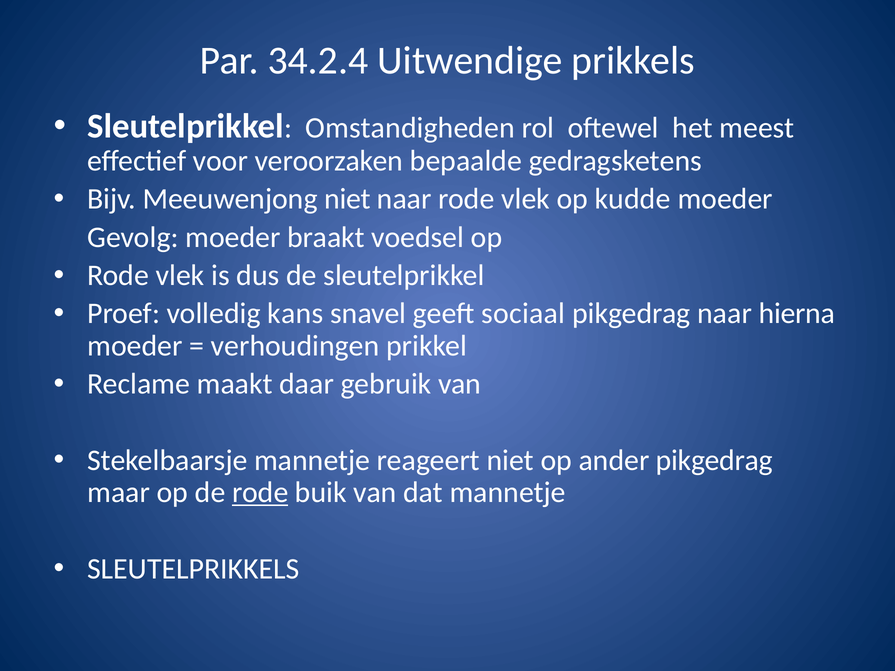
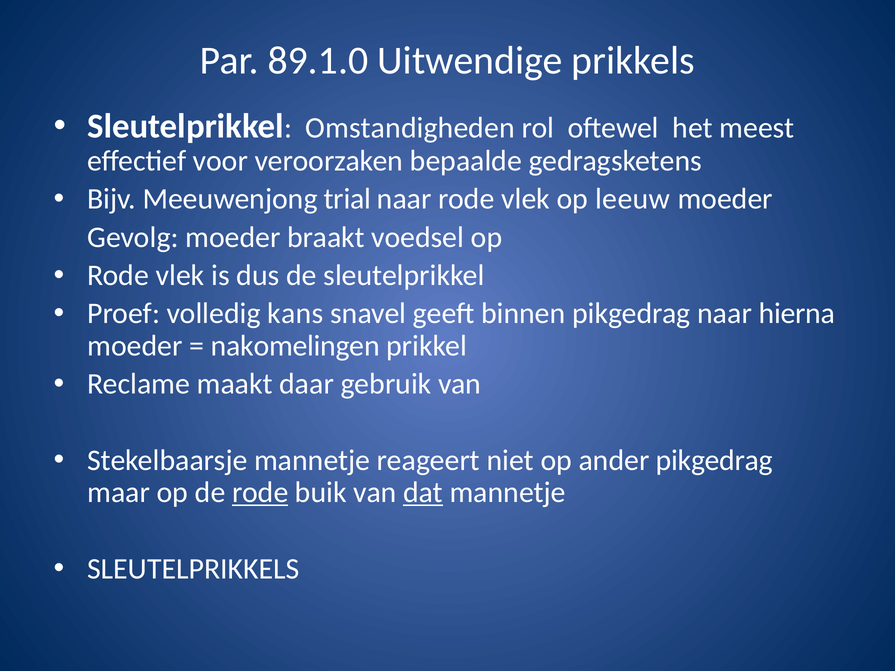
34.2.4: 34.2.4 -> 89.1.0
Meeuwenjong niet: niet -> trial
kudde: kudde -> leeuw
sociaal: sociaal -> binnen
verhoudingen: verhoudingen -> nakomelingen
dat underline: none -> present
